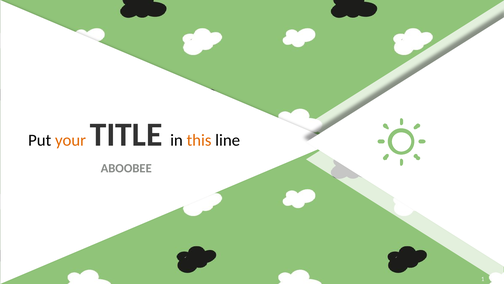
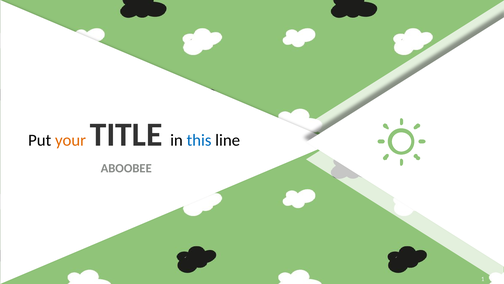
this colour: orange -> blue
